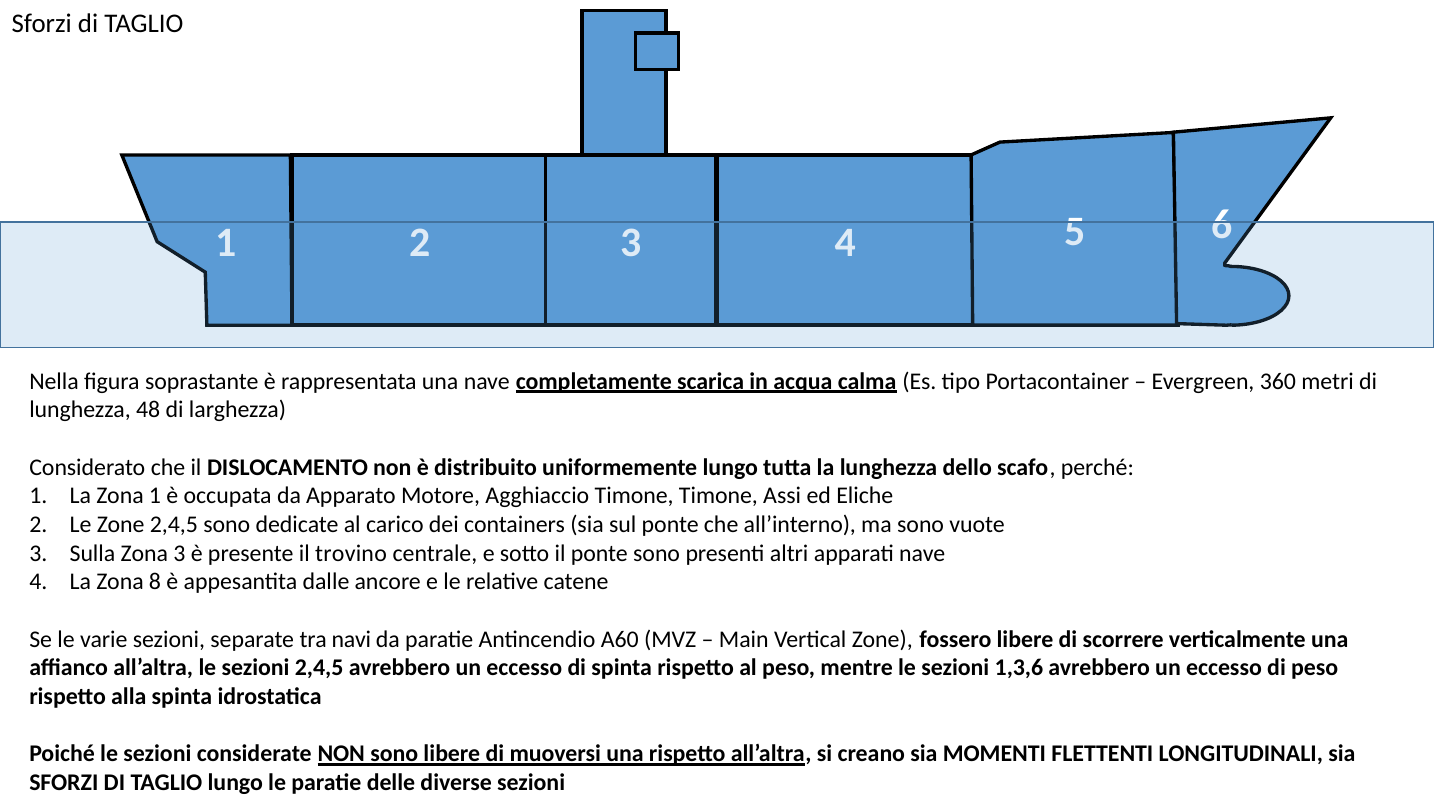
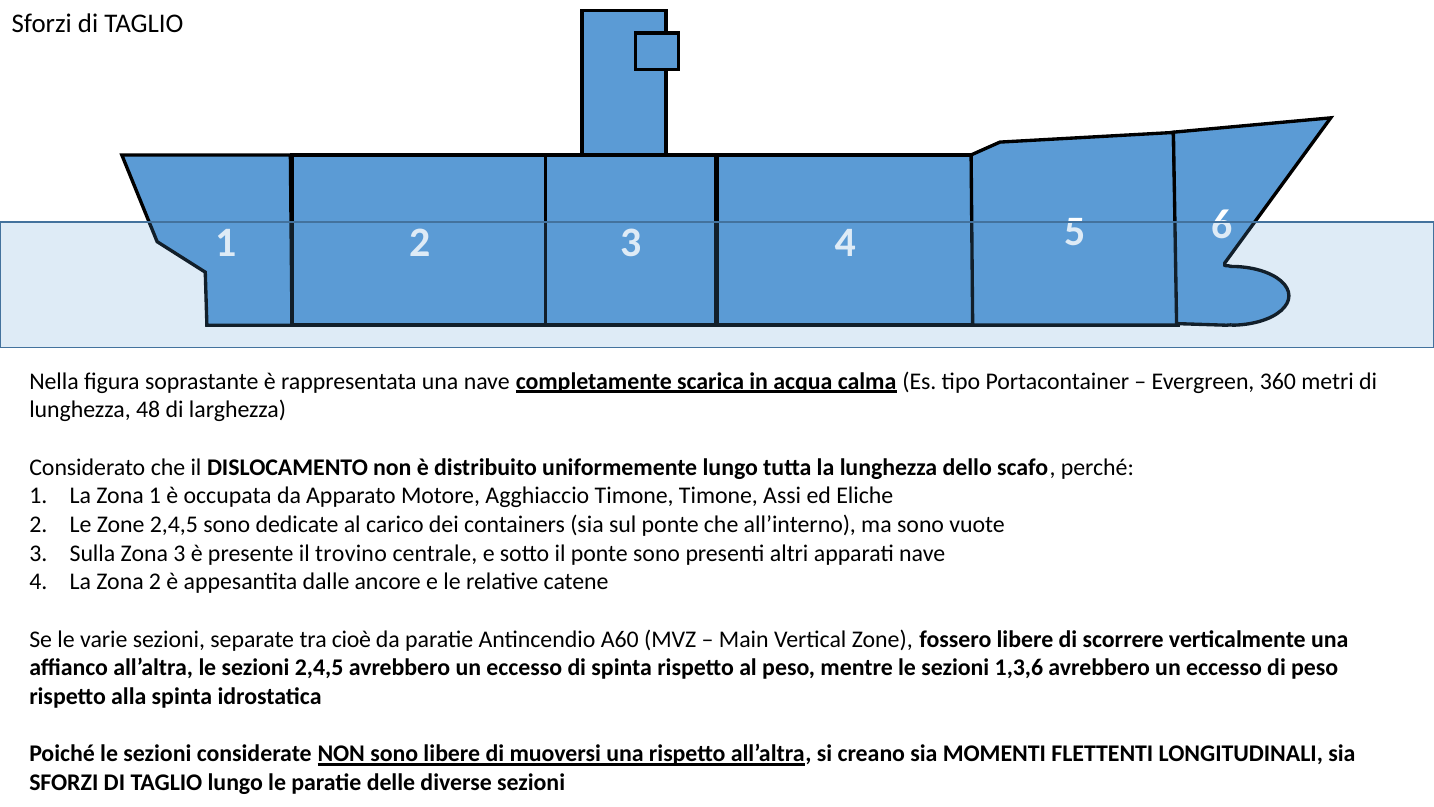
Zona 8: 8 -> 2
navi: navi -> cioè
